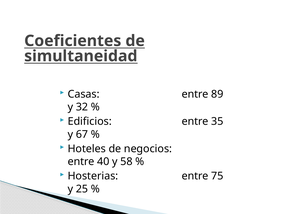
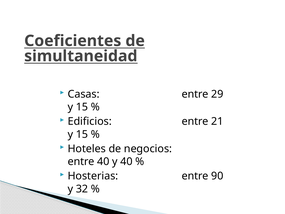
89: 89 -> 29
32 at (82, 107): 32 -> 15
35: 35 -> 21
67 at (82, 134): 67 -> 15
y 58: 58 -> 40
75: 75 -> 90
25: 25 -> 32
